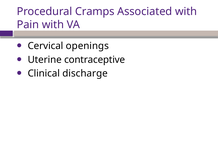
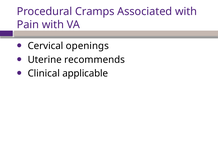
contraceptive: contraceptive -> recommends
discharge: discharge -> applicable
